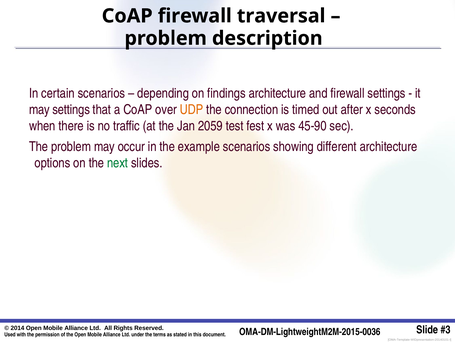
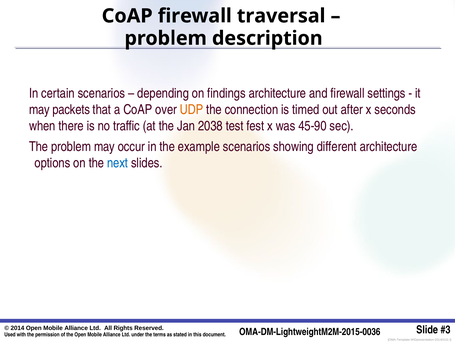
may settings: settings -> packets
2059: 2059 -> 2038
next colour: green -> blue
